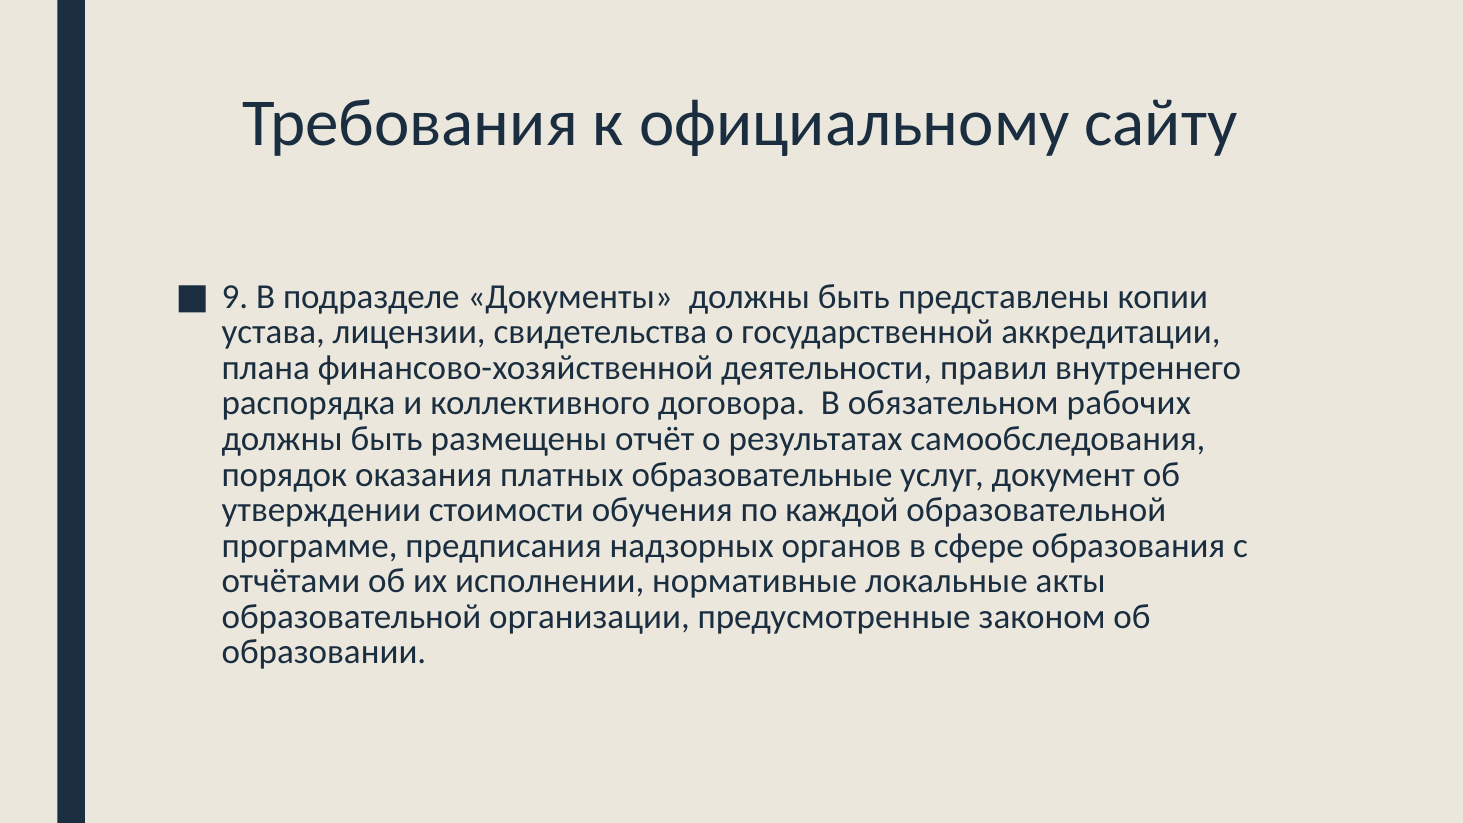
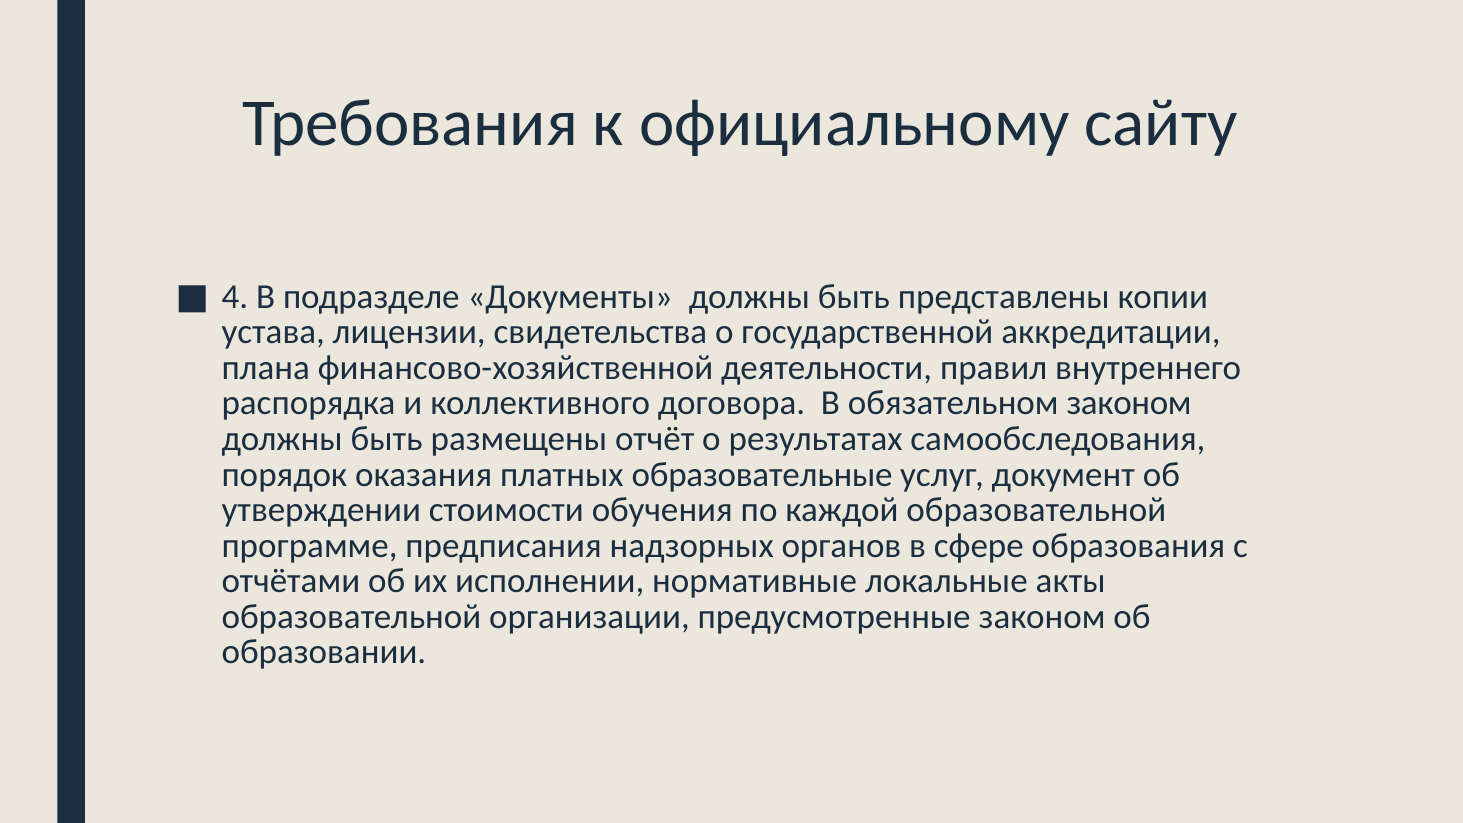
9: 9 -> 4
обязательном рабочих: рабочих -> законом
